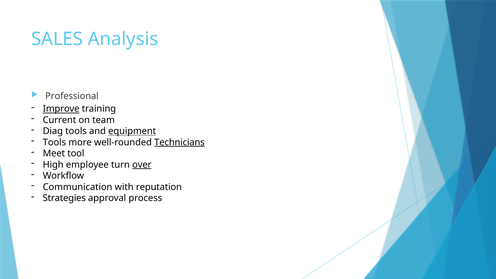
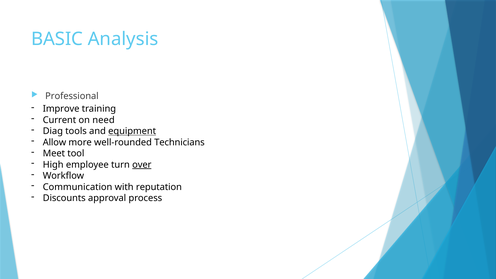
SALES: SALES -> BASIC
Improve underline: present -> none
team: team -> need
Tools at (54, 142): Tools -> Allow
Technicians underline: present -> none
Strategies: Strategies -> Discounts
